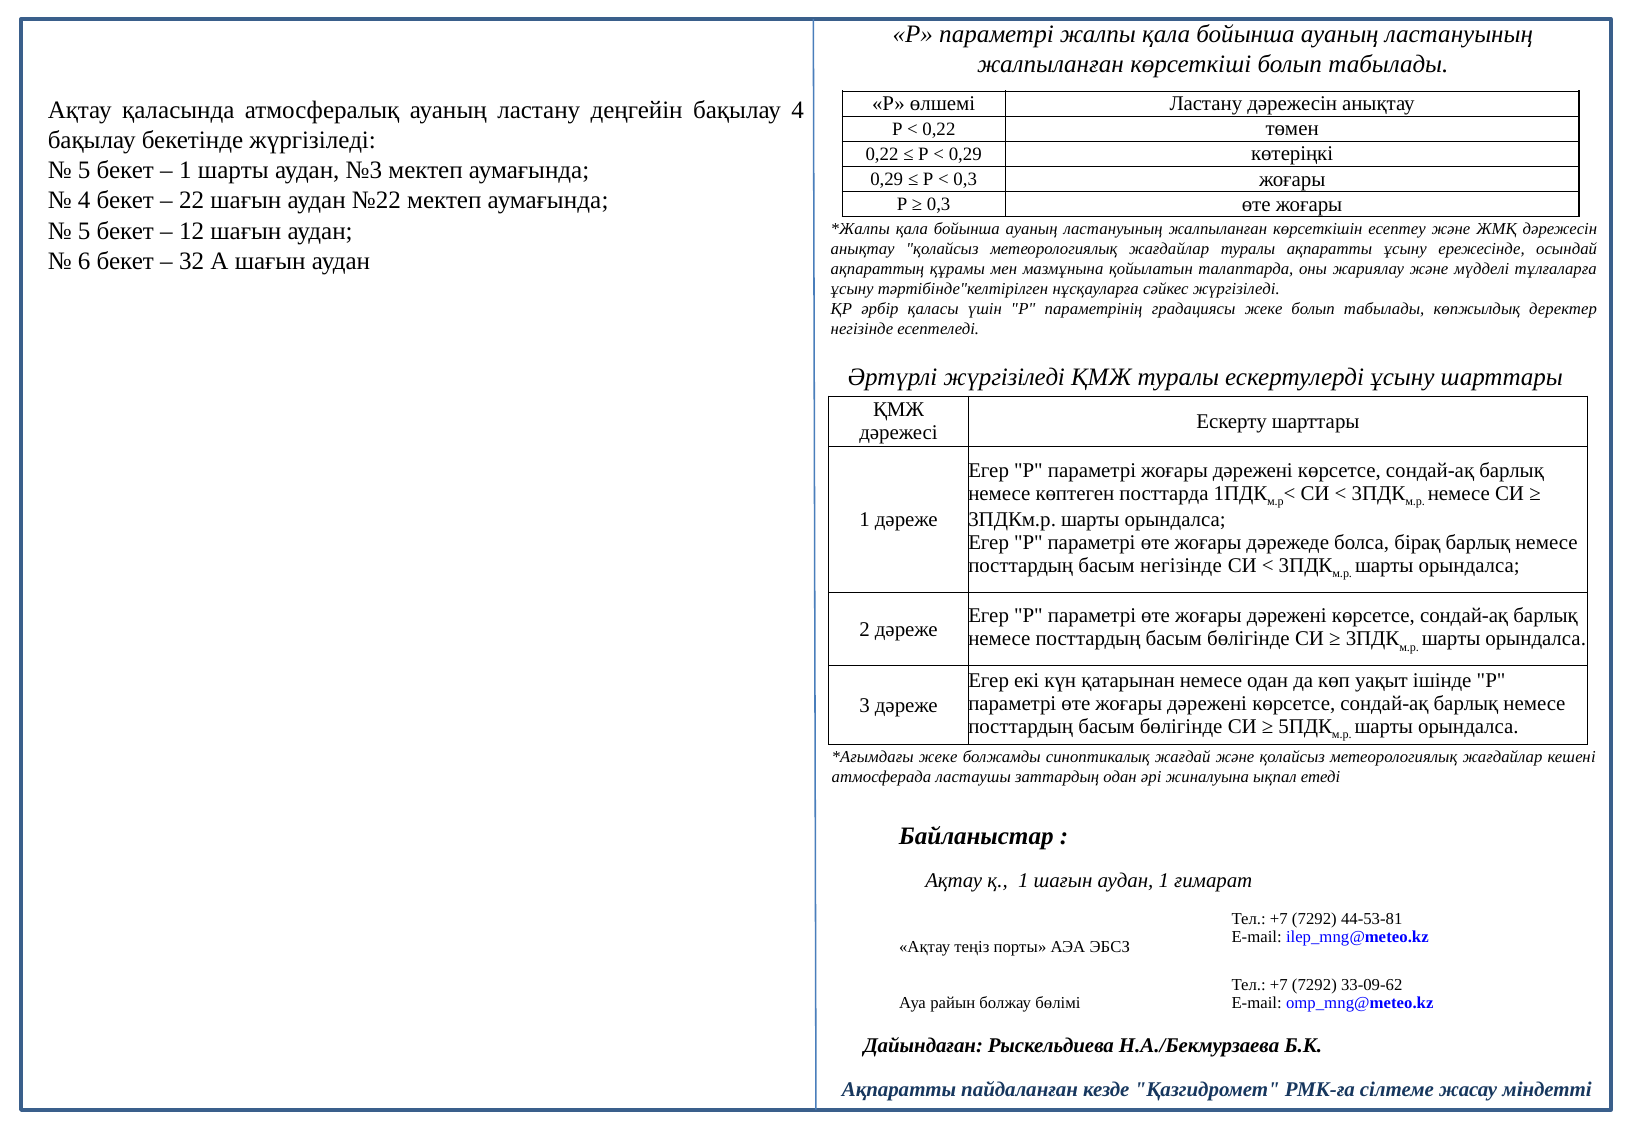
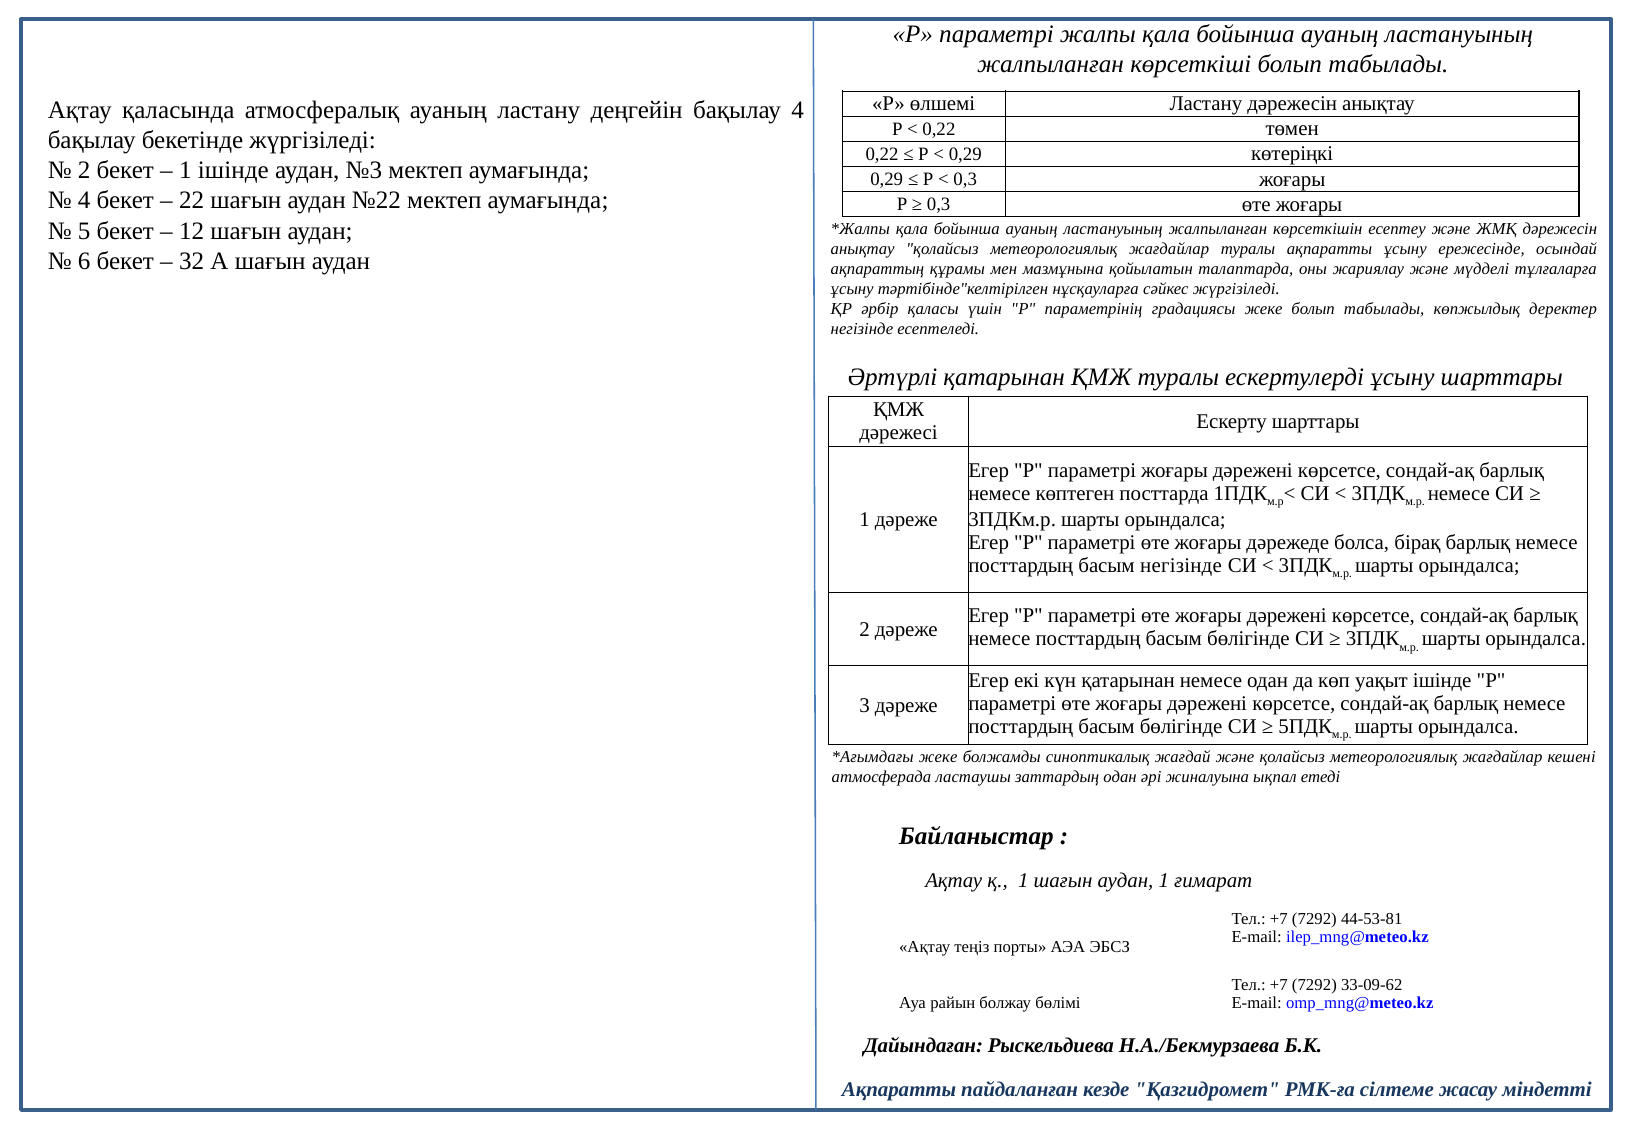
5 at (84, 171): 5 -> 2
1 шарты: шарты -> ішінде
Әртүрлі жүргізіледі: жүргізіледі -> қатарынан
